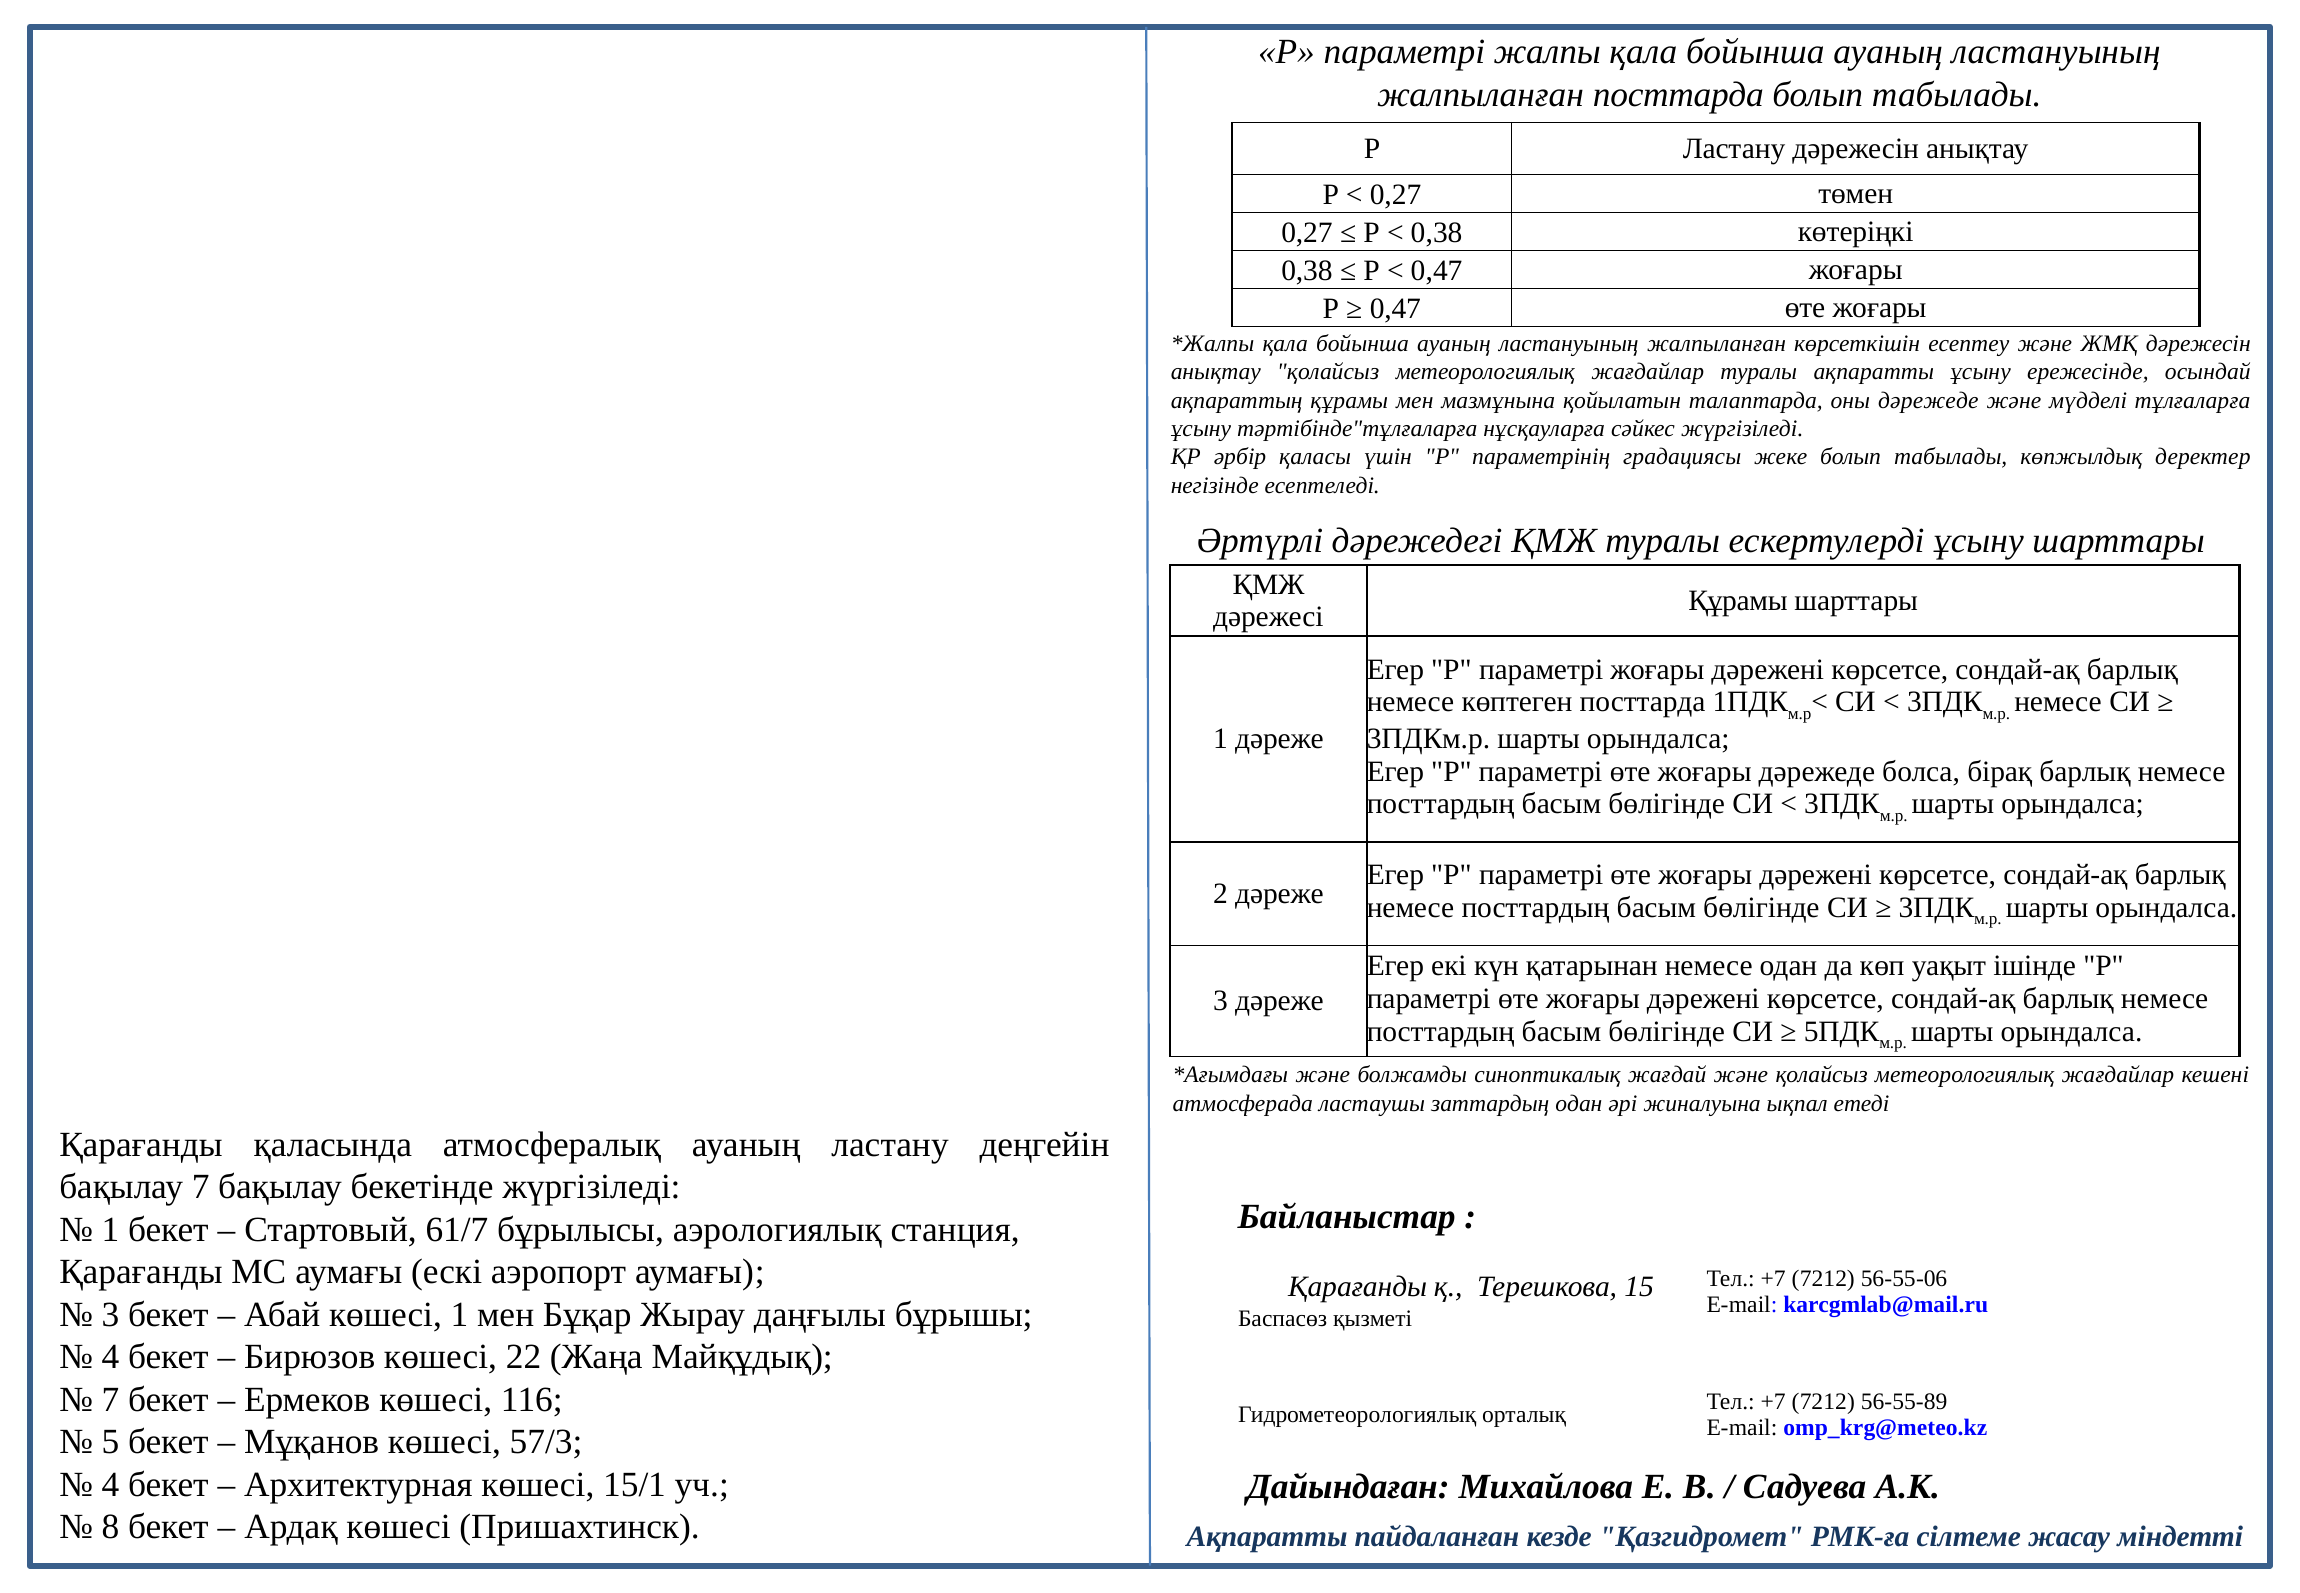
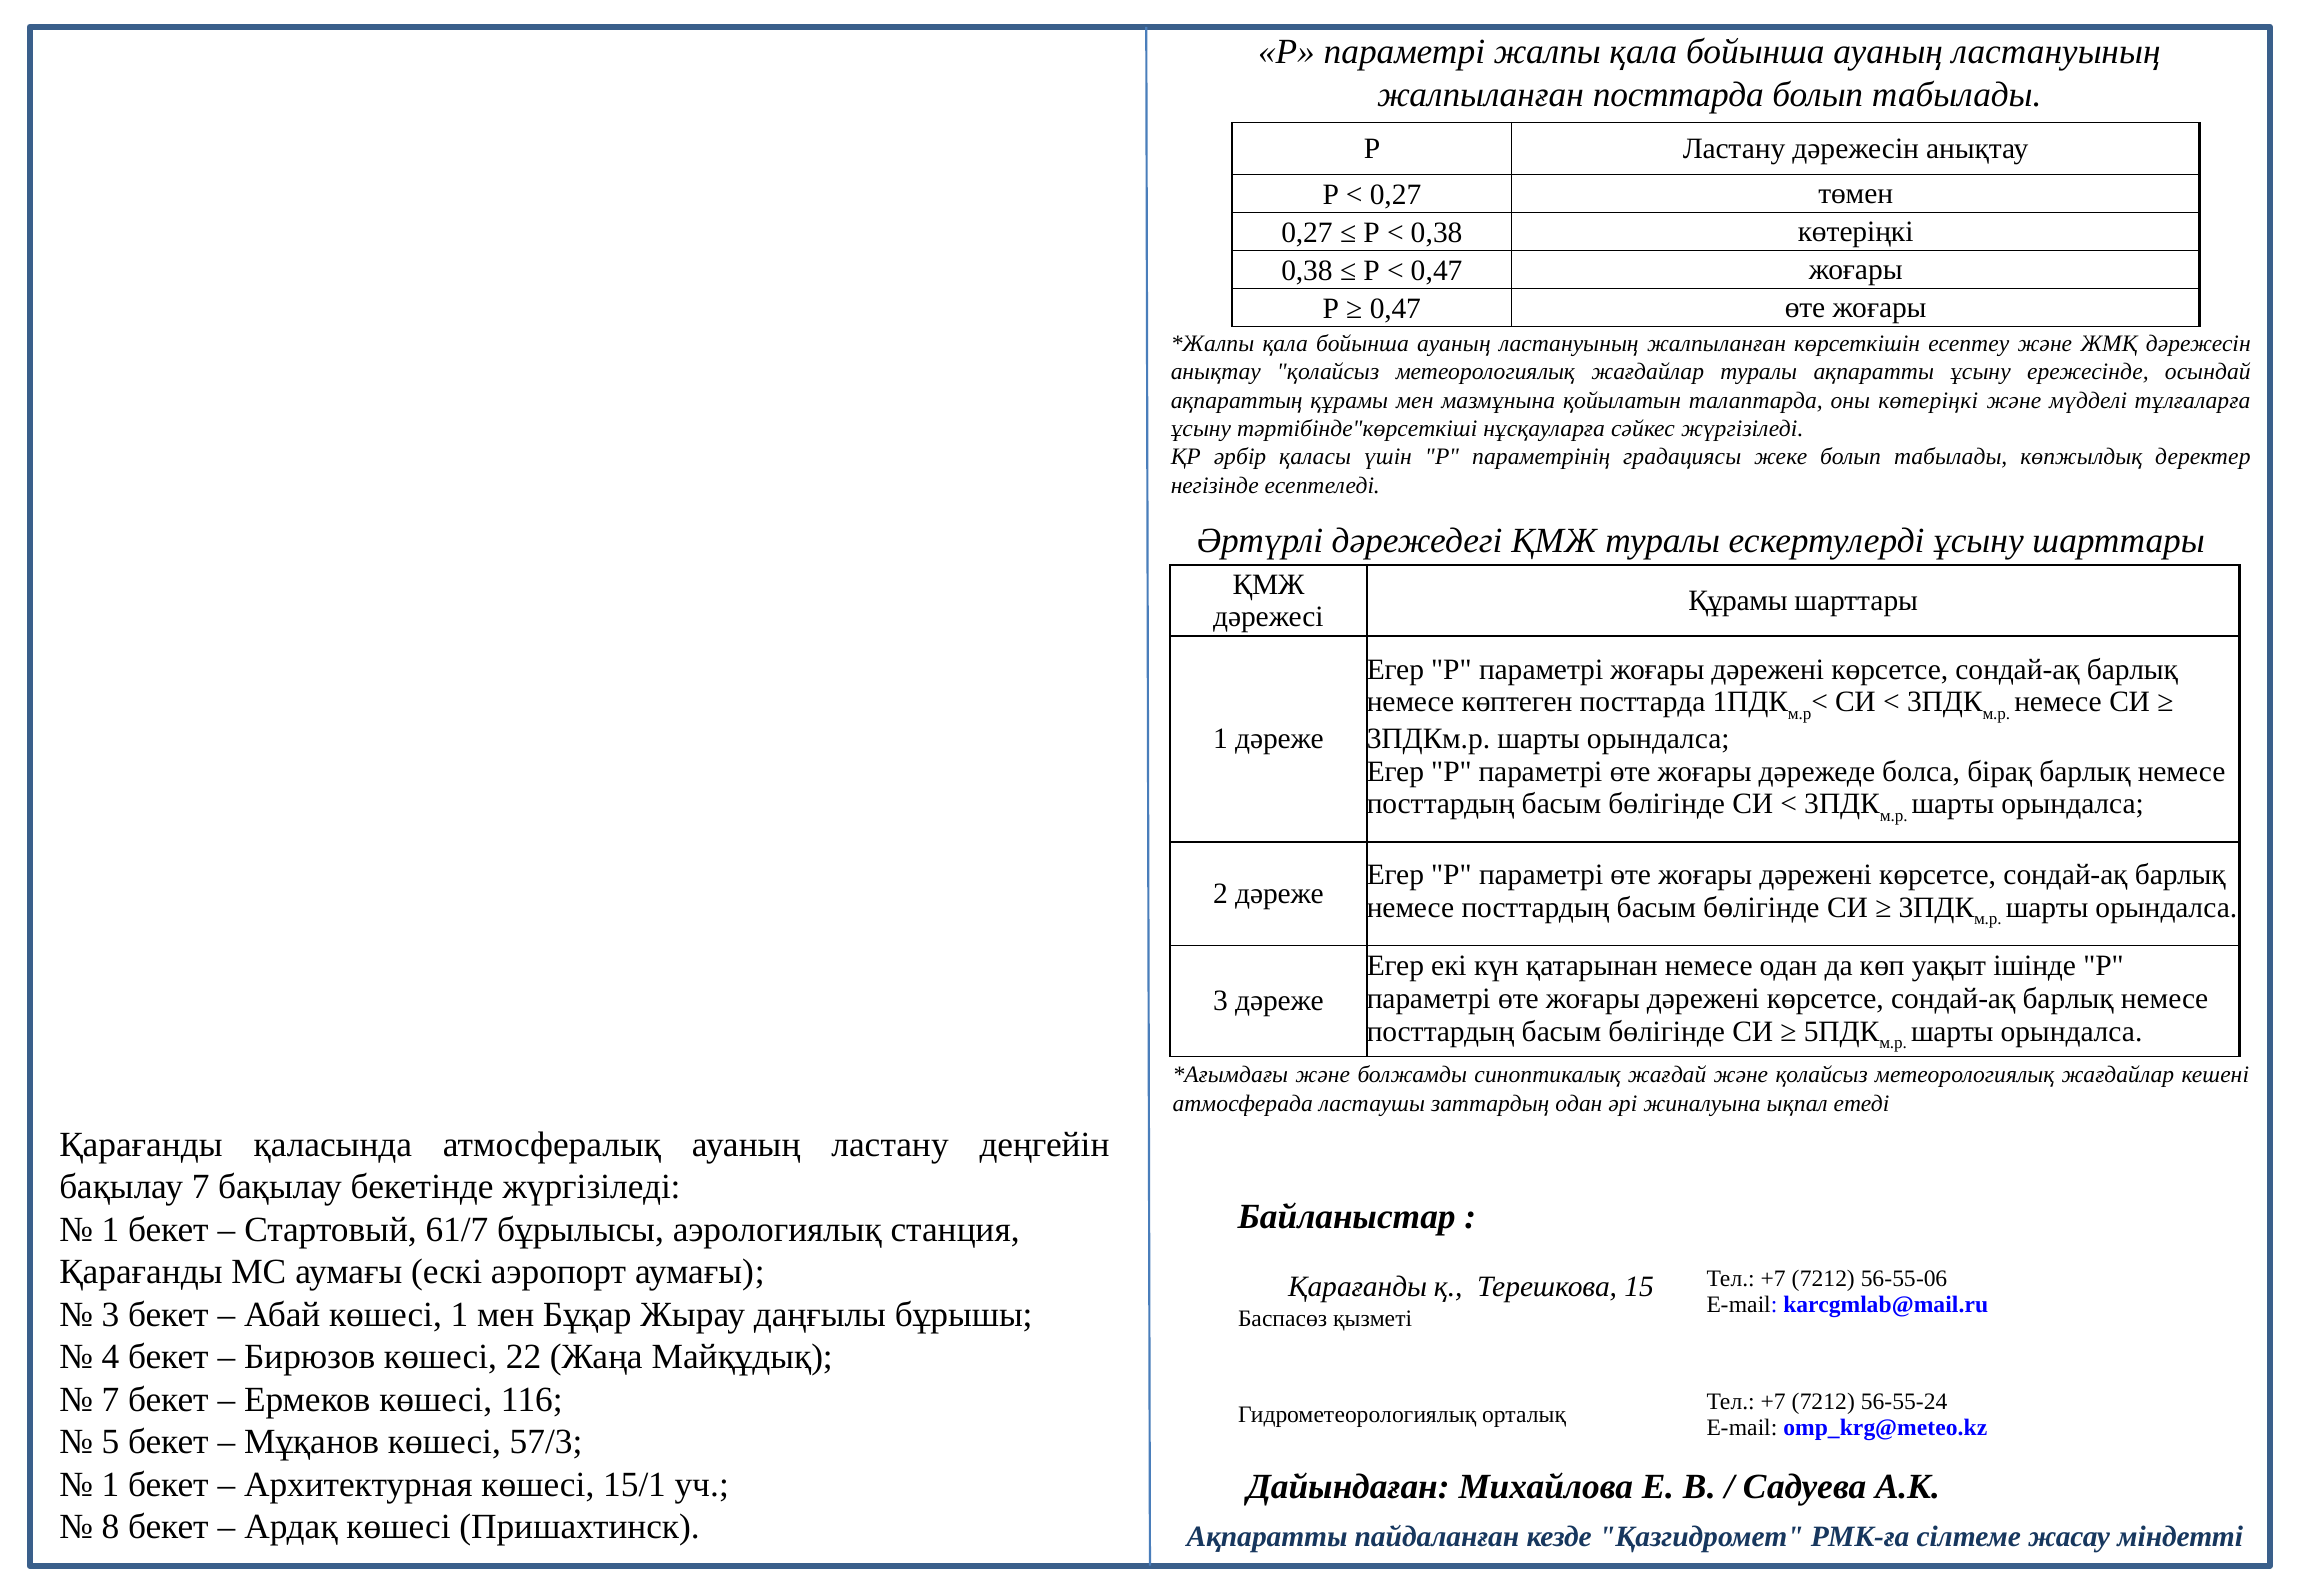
оны дәрежеде: дәрежеде -> көтеріңкі
тәртібінде"тұлғаларға: тәртібінде"тұлғаларға -> тәртібінде"көрсеткіші
56-55-89: 56-55-89 -> 56-55-24
4 at (111, 1484): 4 -> 1
